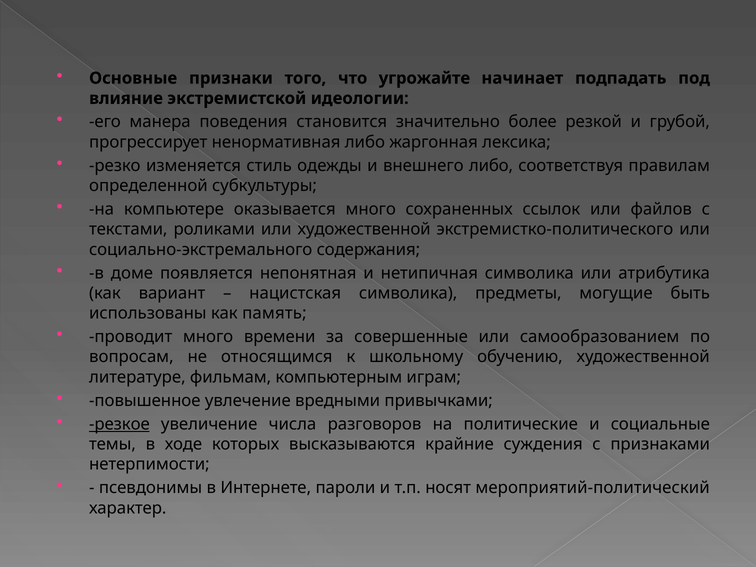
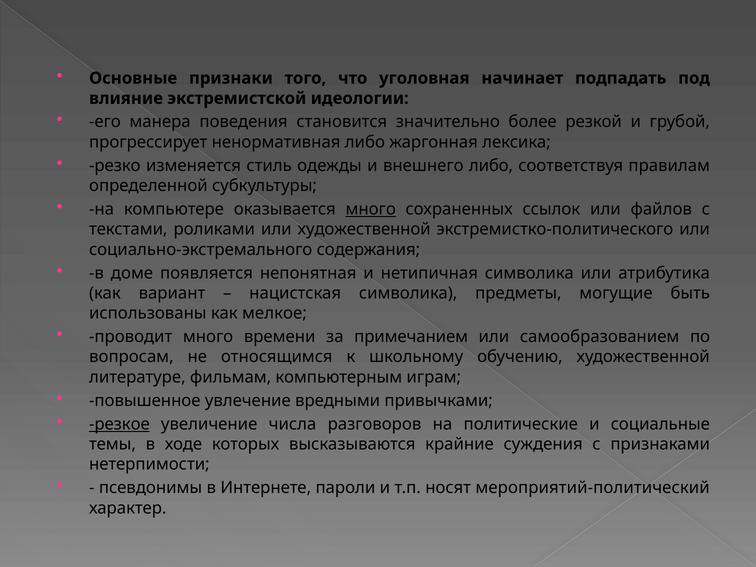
угрожайте: угрожайте -> уголовная
много at (371, 209) underline: none -> present
память: память -> мелкое
совершенные: совершенные -> примечанием
